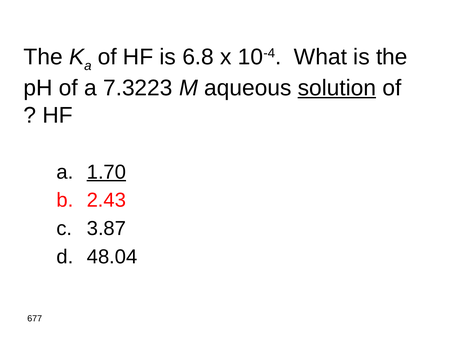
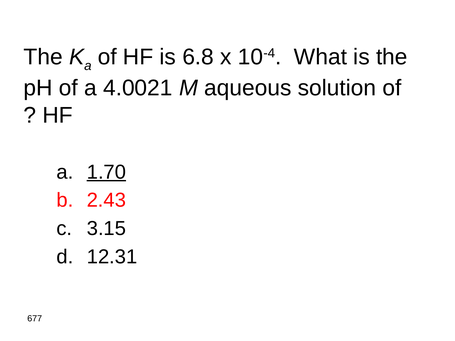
7.3223: 7.3223 -> 4.0021
solution underline: present -> none
3.87: 3.87 -> 3.15
48.04: 48.04 -> 12.31
